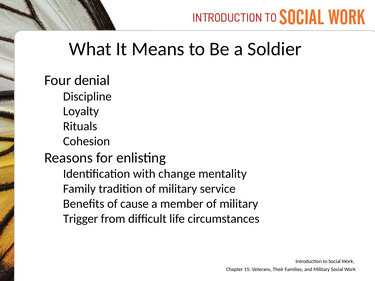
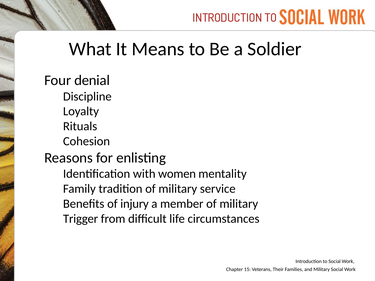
change: change -> women
cause: cause -> injury
